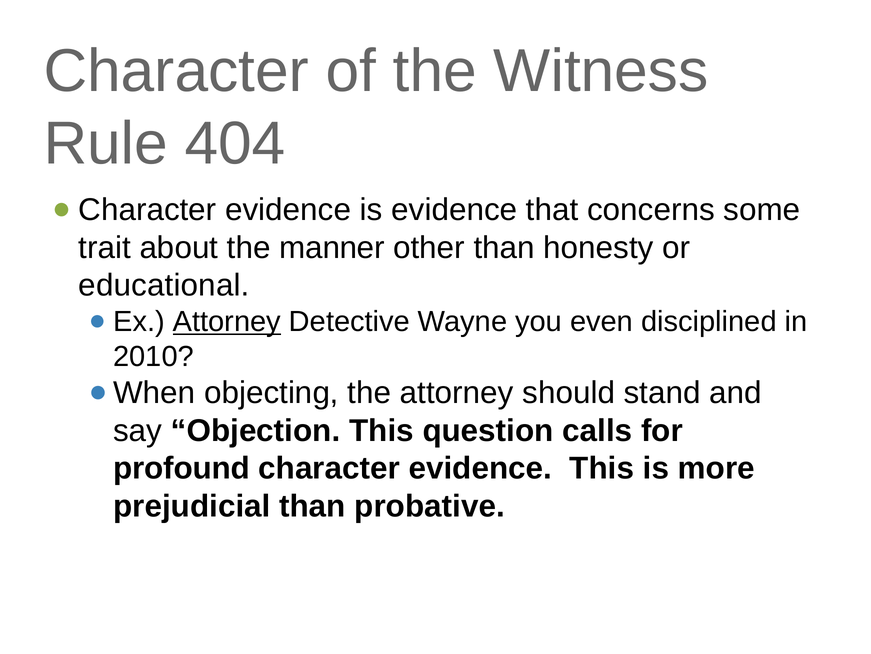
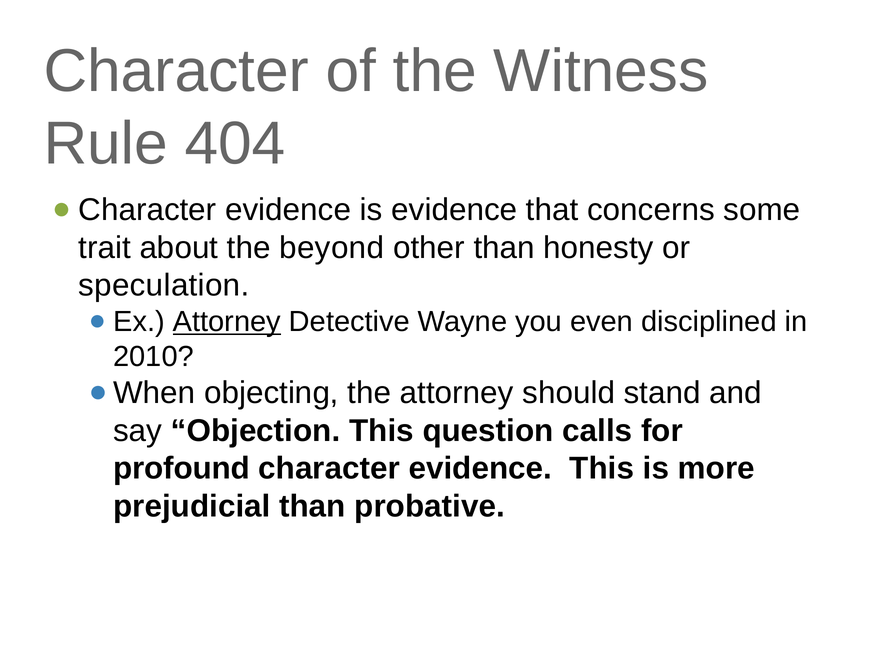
manner: manner -> beyond
educational: educational -> speculation
